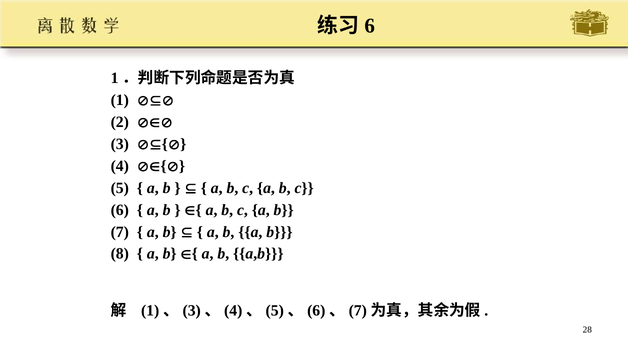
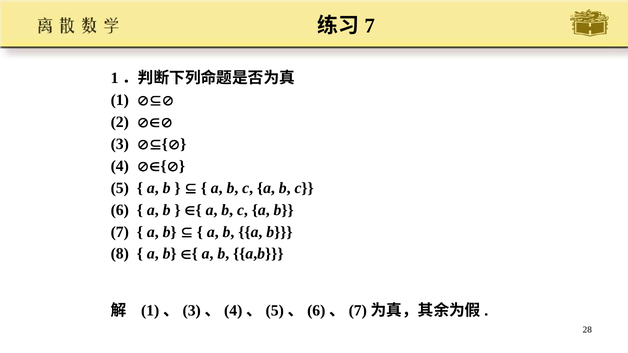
6 at (370, 26): 6 -> 7
